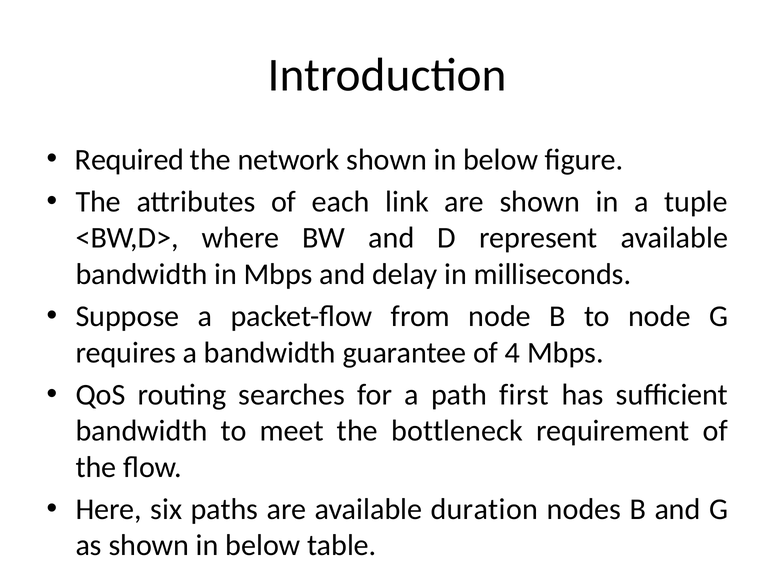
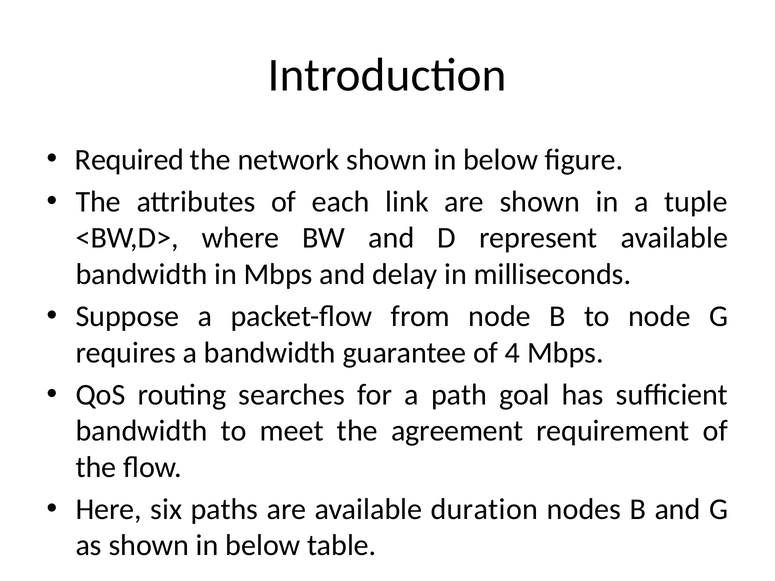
first: first -> goal
bottleneck: bottleneck -> agreement
